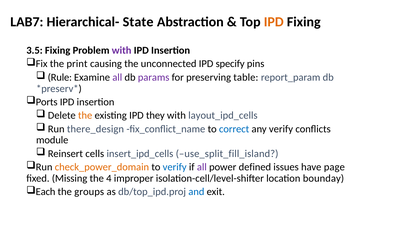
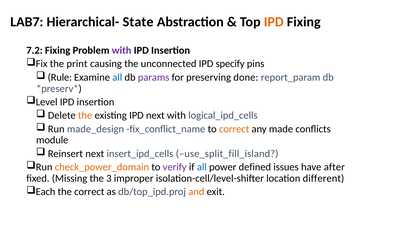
3.5: 3.5 -> 7.2
all at (117, 78) colour: purple -> blue
table: table -> done
Ports: Ports -> Level
IPD they: they -> next
layout_ipd_cells: layout_ipd_cells -> logical_ipd_cells
there_design: there_design -> made_design
correct at (234, 129) colour: blue -> orange
any verify: verify -> made
Reinsert cells: cells -> next
verify at (175, 168) colour: blue -> purple
all at (202, 168) colour: purple -> blue
page: page -> after
4: 4 -> 3
bounday: bounday -> different
the groups: groups -> correct
and colour: blue -> orange
